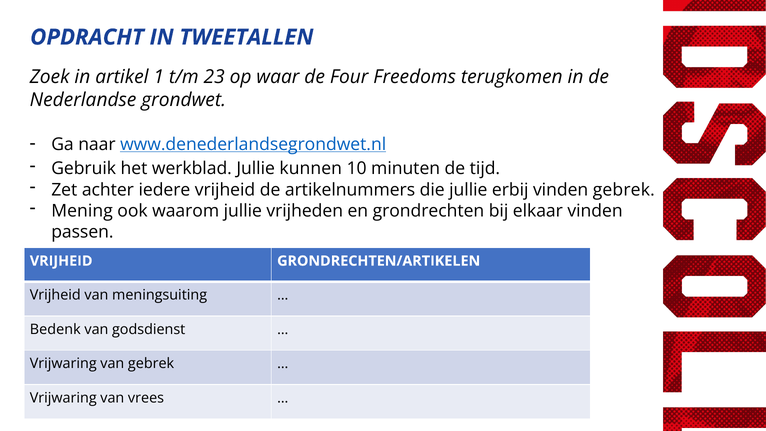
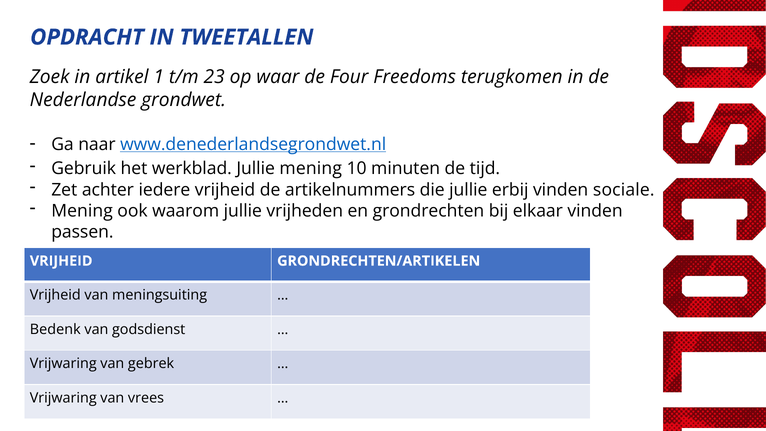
Jullie kunnen: kunnen -> mening
vinden gebrek: gebrek -> sociale
